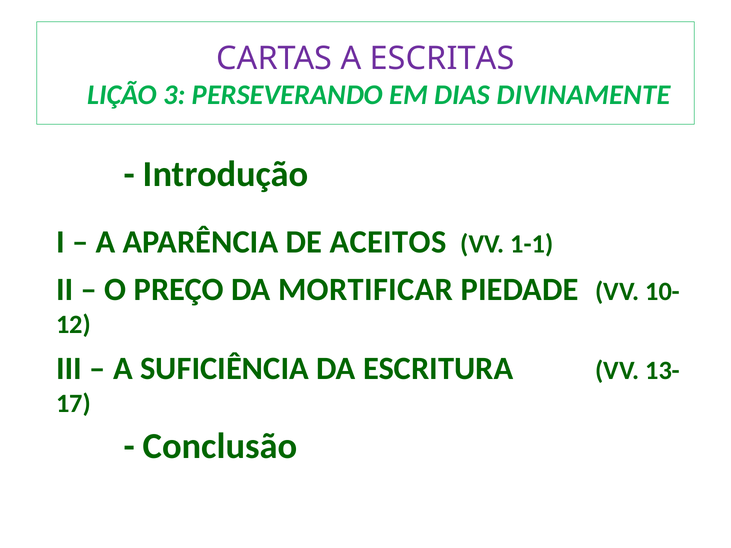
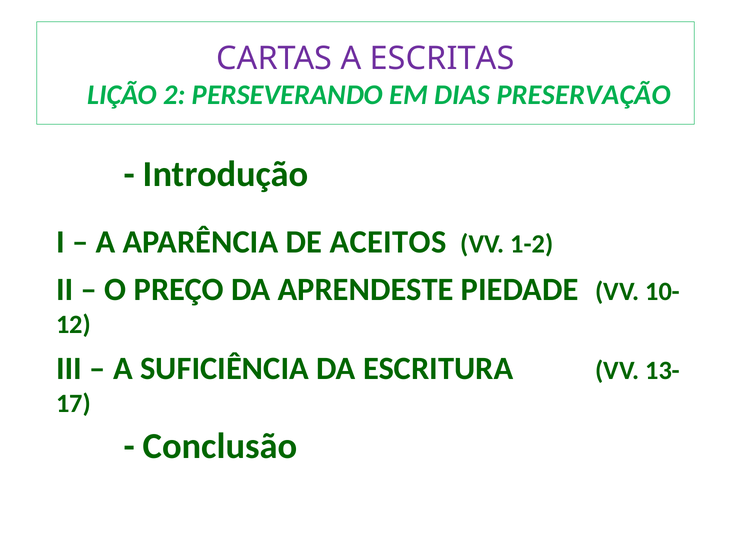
3: 3 -> 2
DIVINAMENTE: DIVINAMENTE -> PRESERVAÇÃO
1-1: 1-1 -> 1-2
MORTIFICAR: MORTIFICAR -> APRENDESTE
